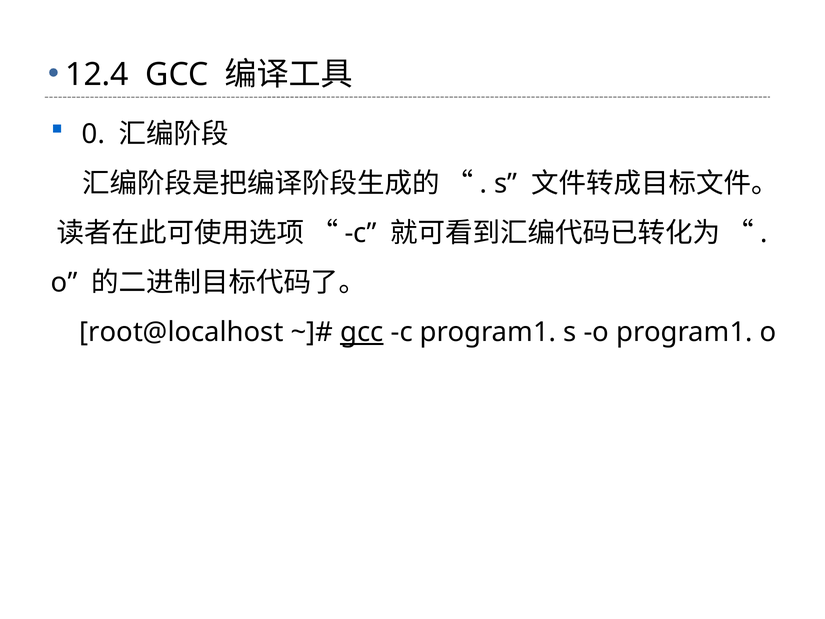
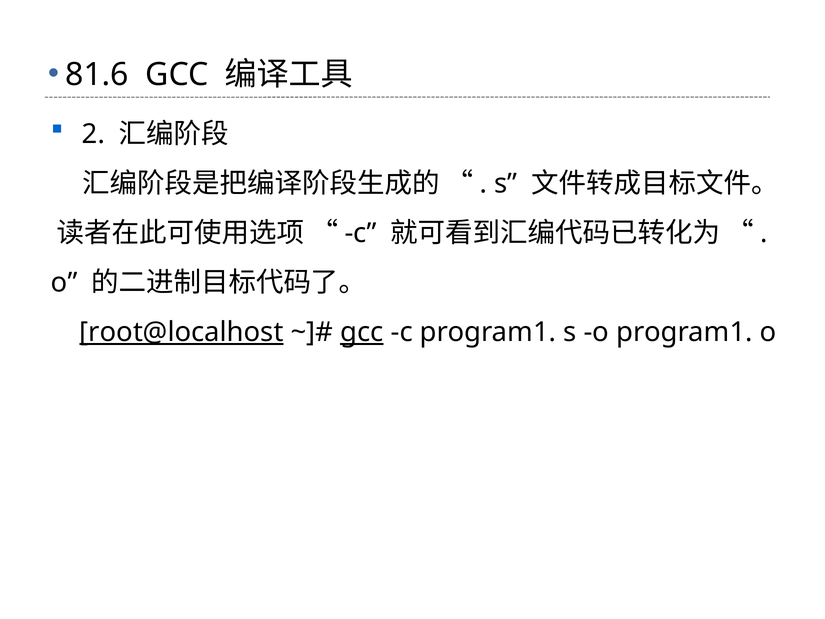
12.4: 12.4 -> 81.6
0: 0 -> 2
root@localhost underline: none -> present
